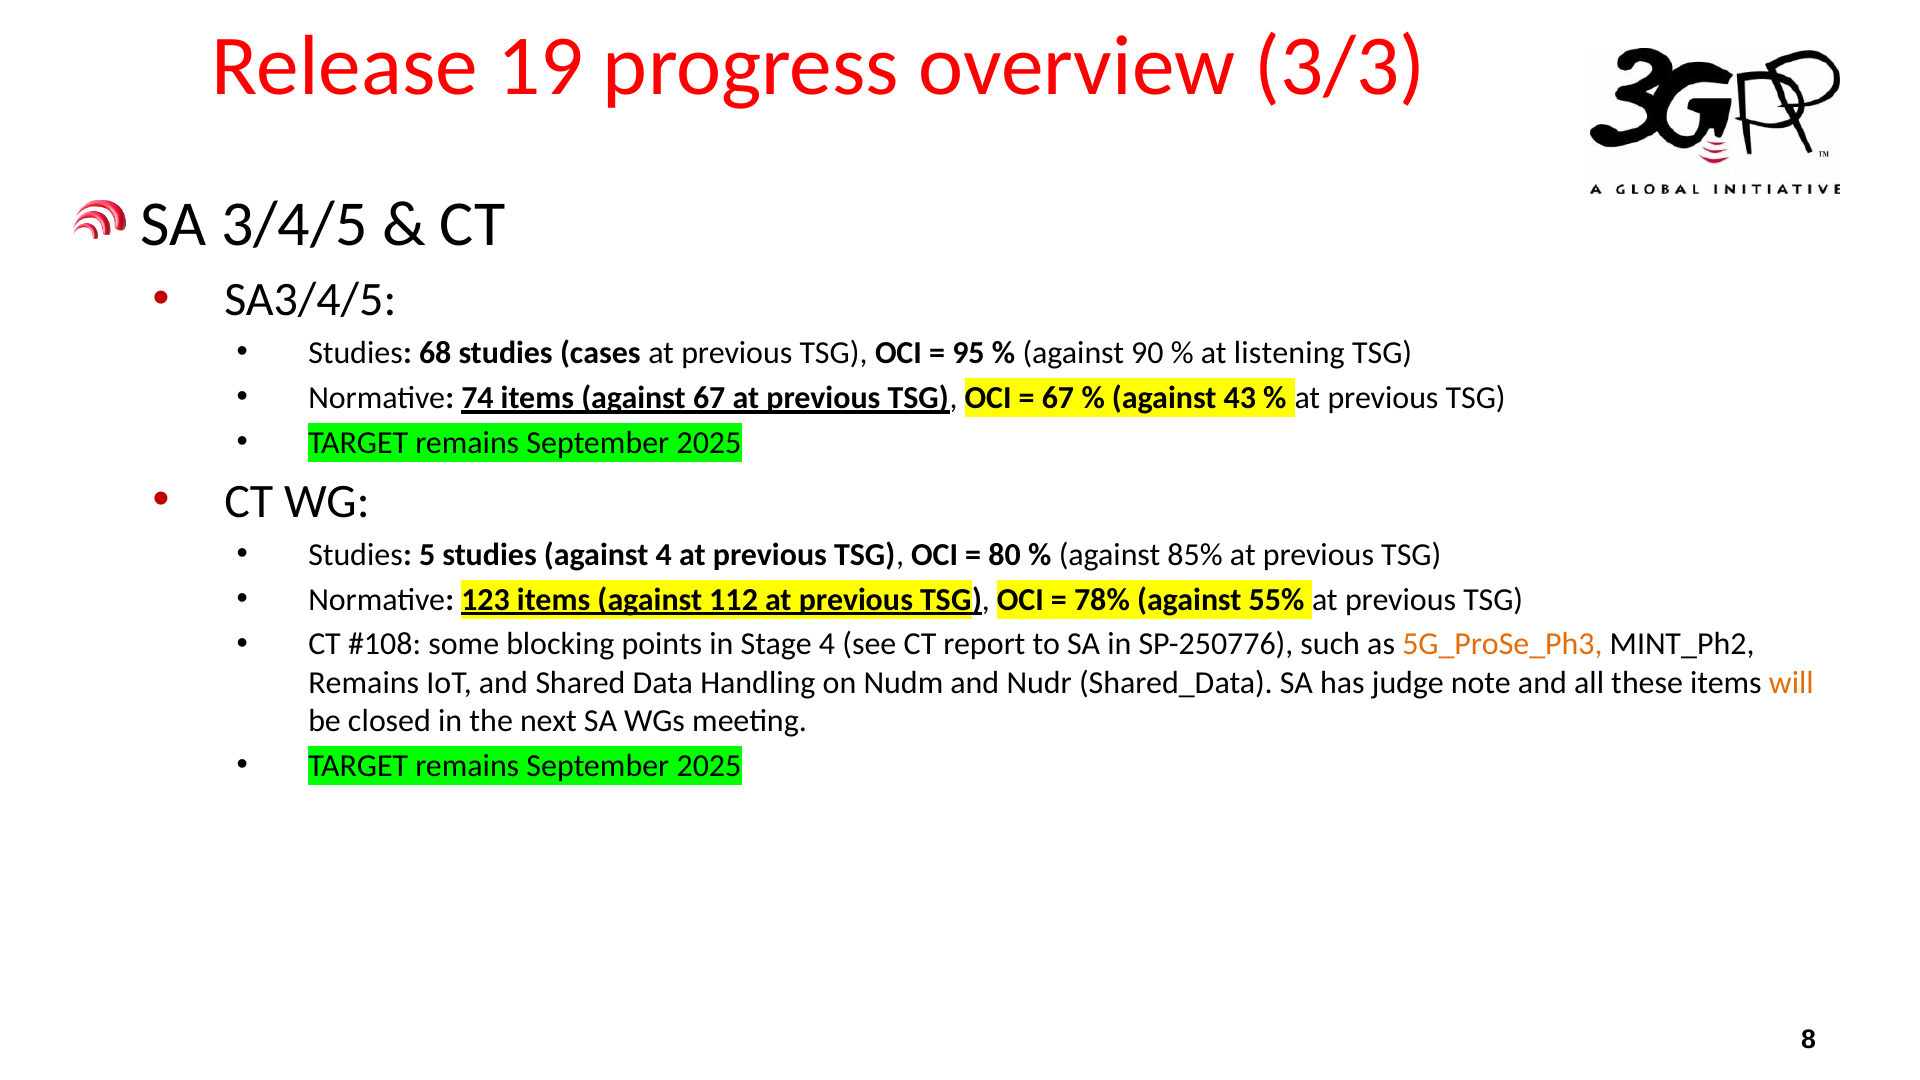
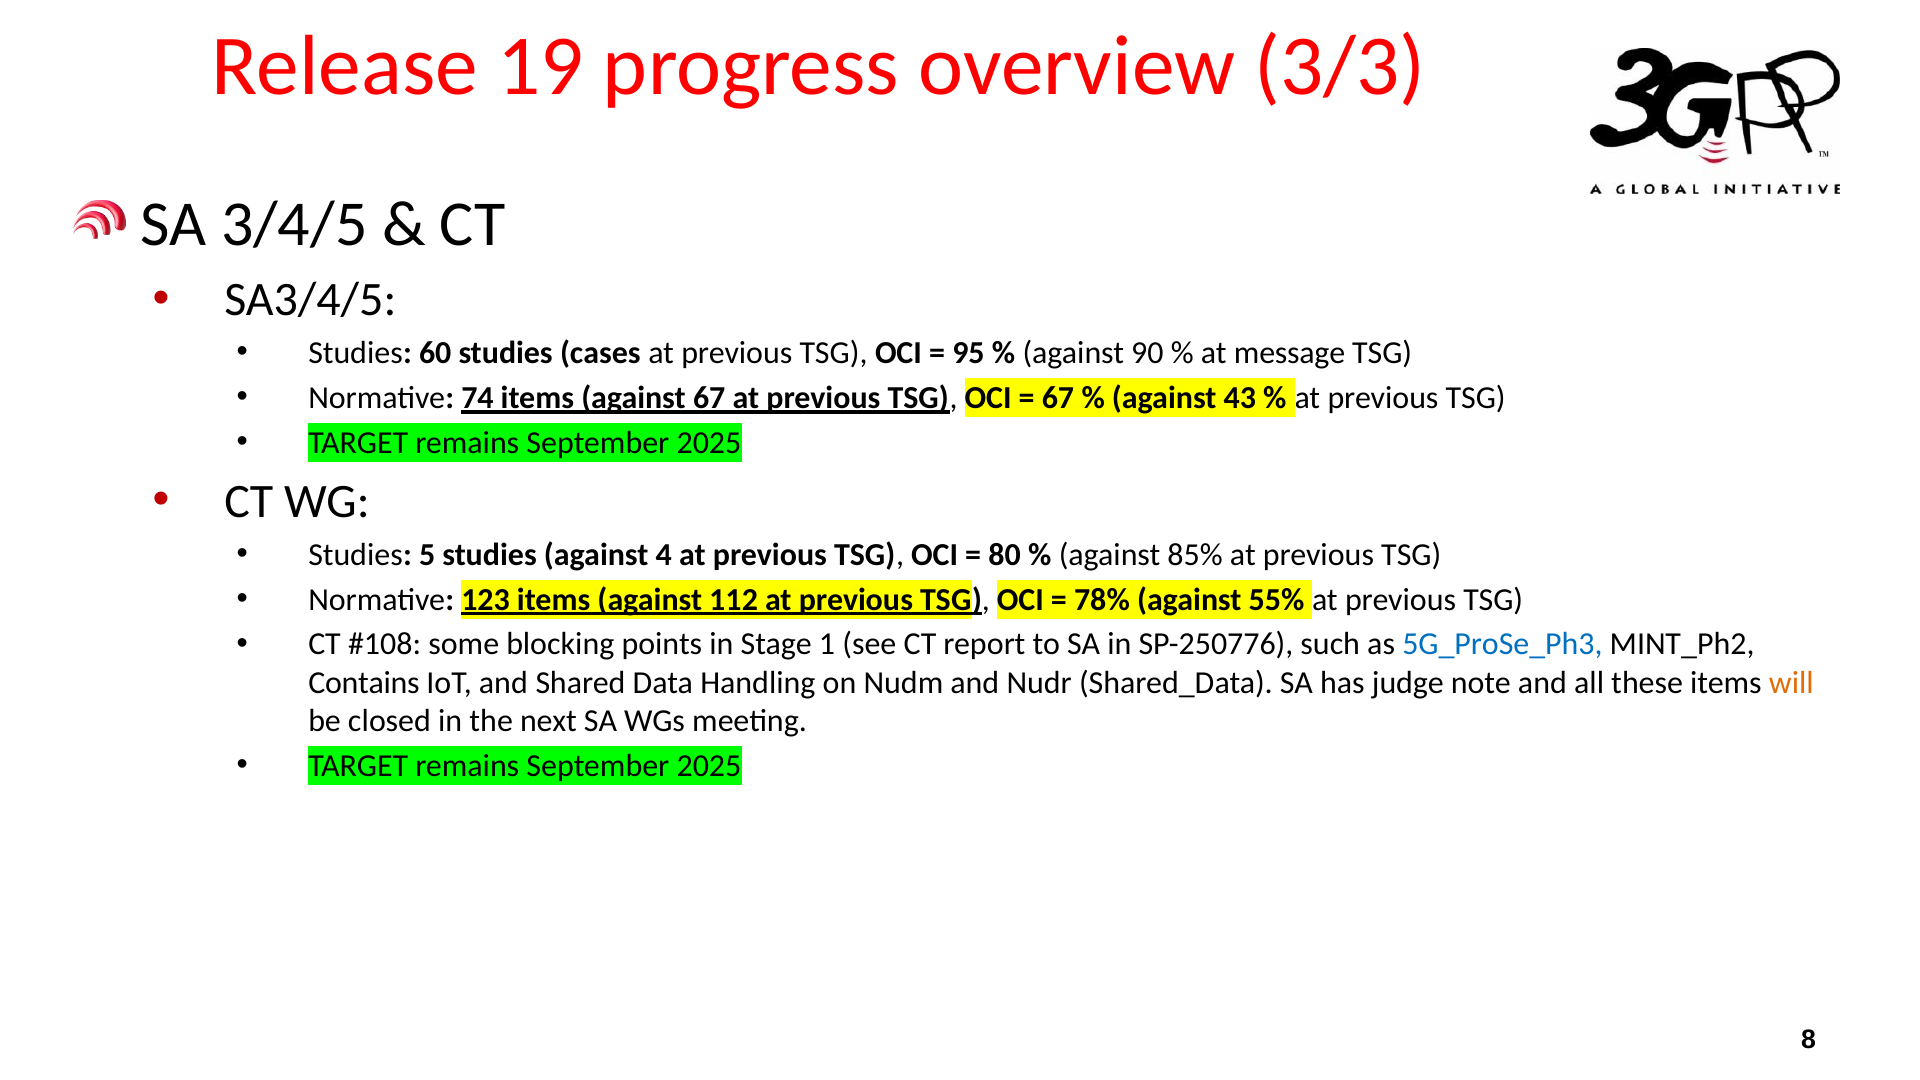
68: 68 -> 60
listening: listening -> message
Stage 4: 4 -> 1
5G_ProSe_Ph3 colour: orange -> blue
Remains at (364, 683): Remains -> Contains
